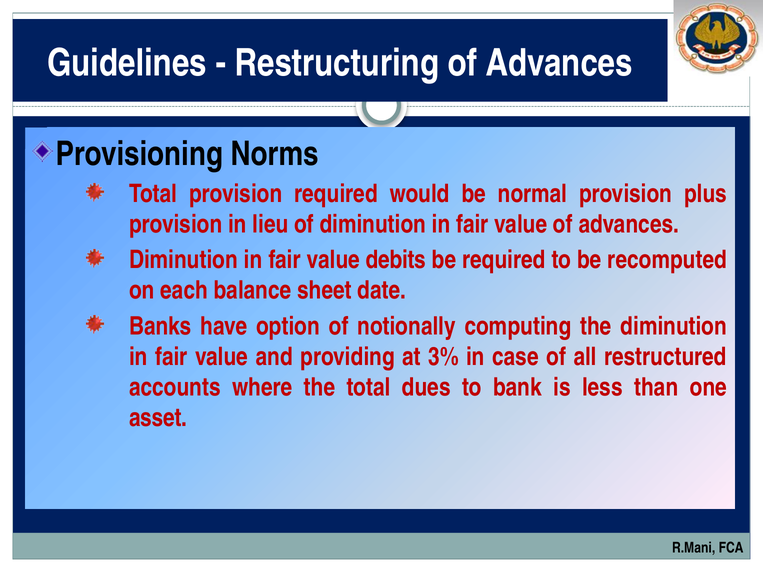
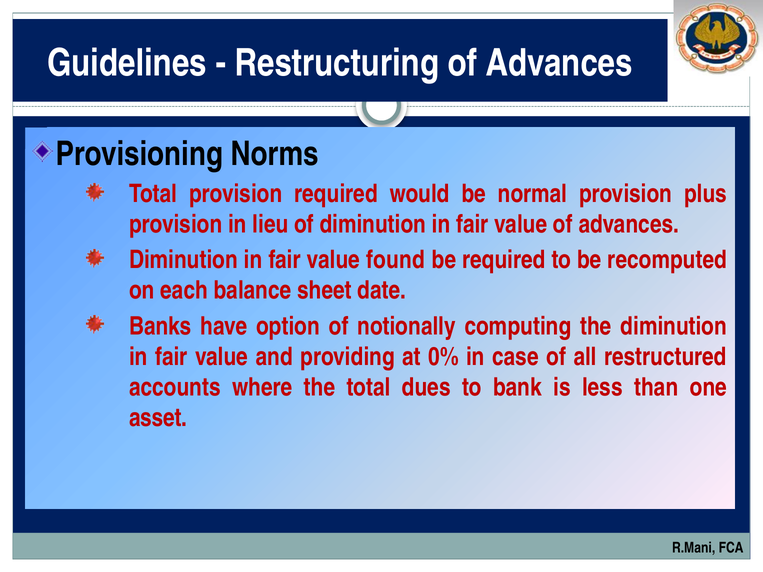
debits: debits -> found
3%: 3% -> 0%
